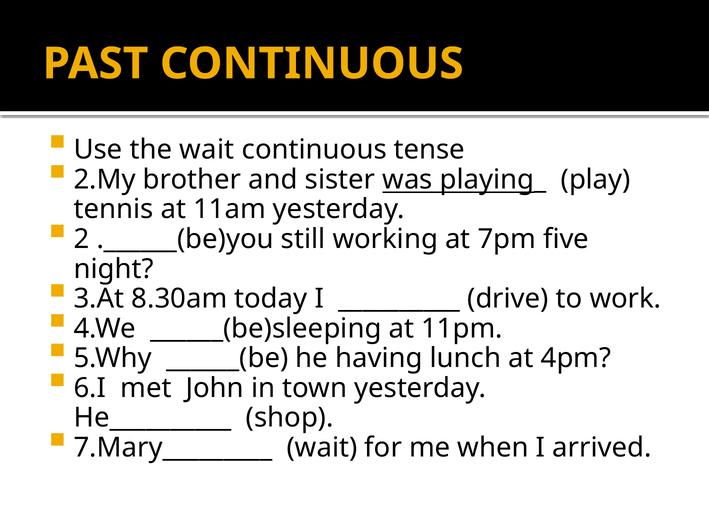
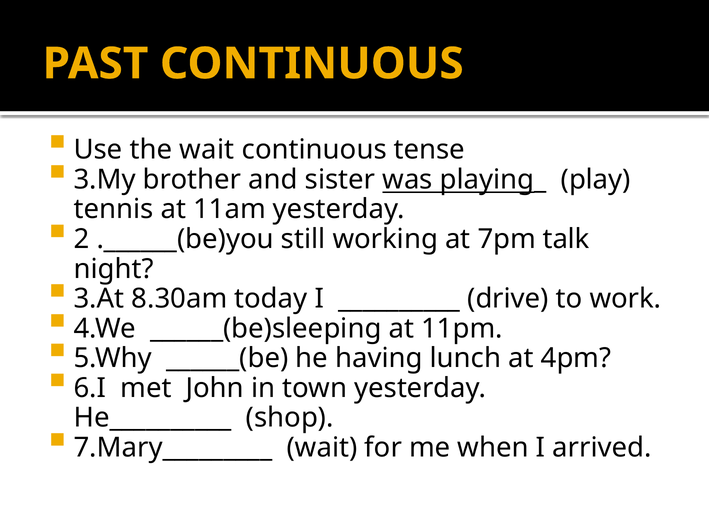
2.My: 2.My -> 3.My
five: five -> talk
